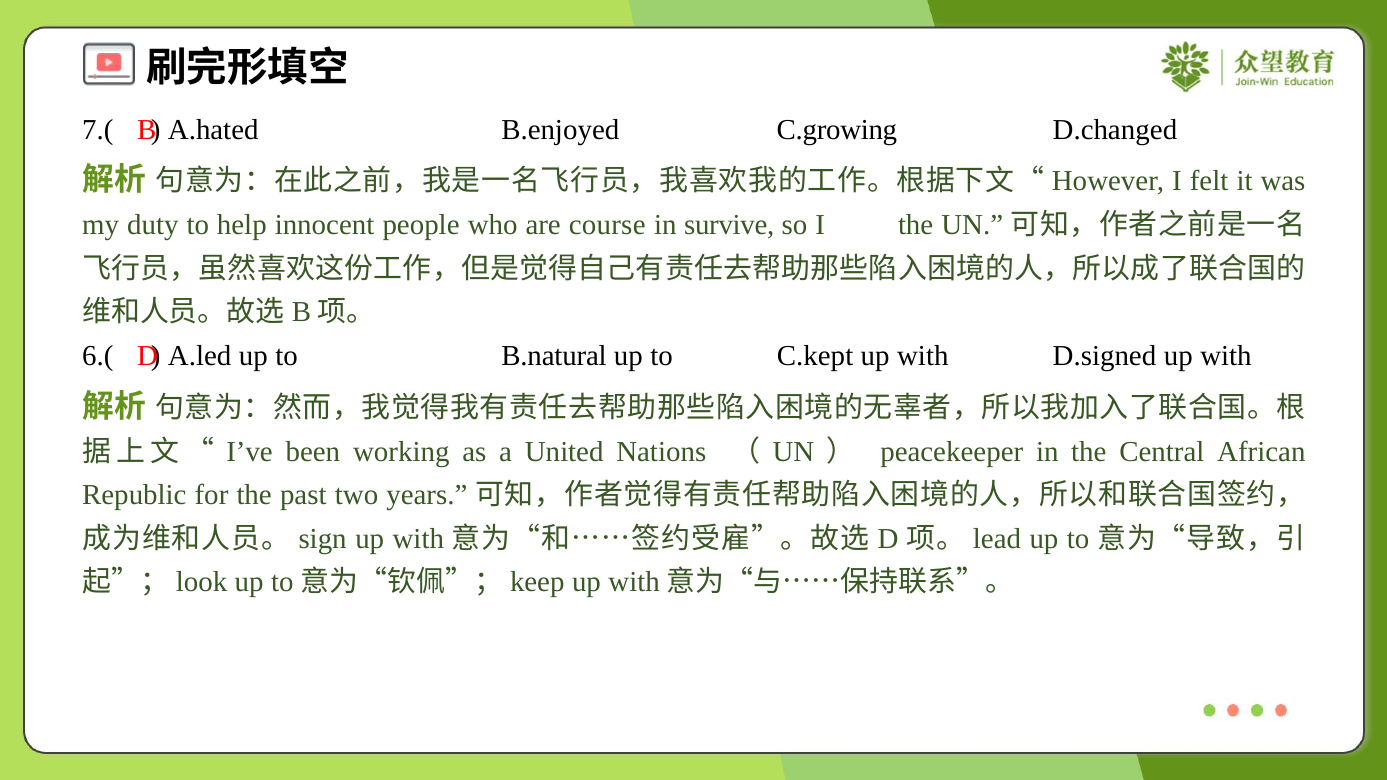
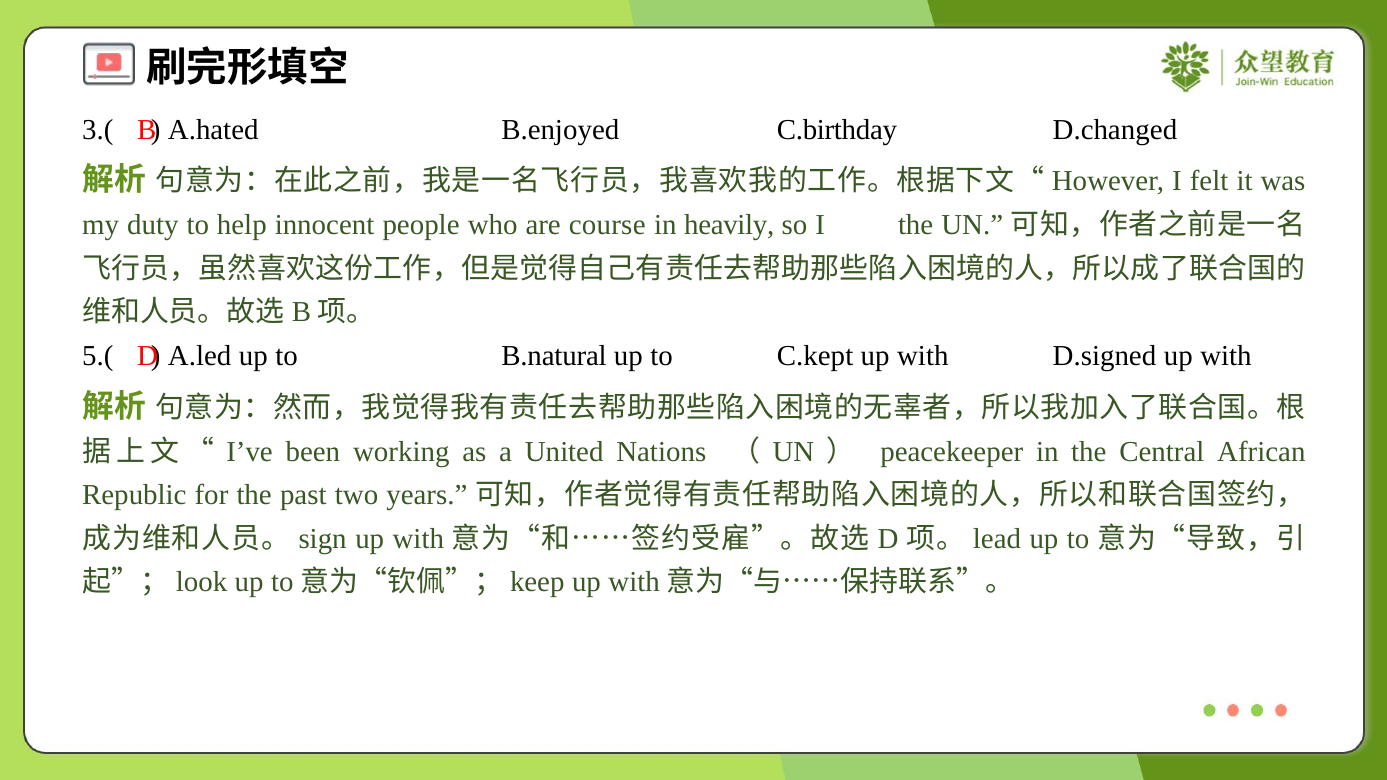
7.(: 7.( -> 3.(
C.growing: C.growing -> C.birthday
survive: survive -> heavily
6.(: 6.( -> 5.(
